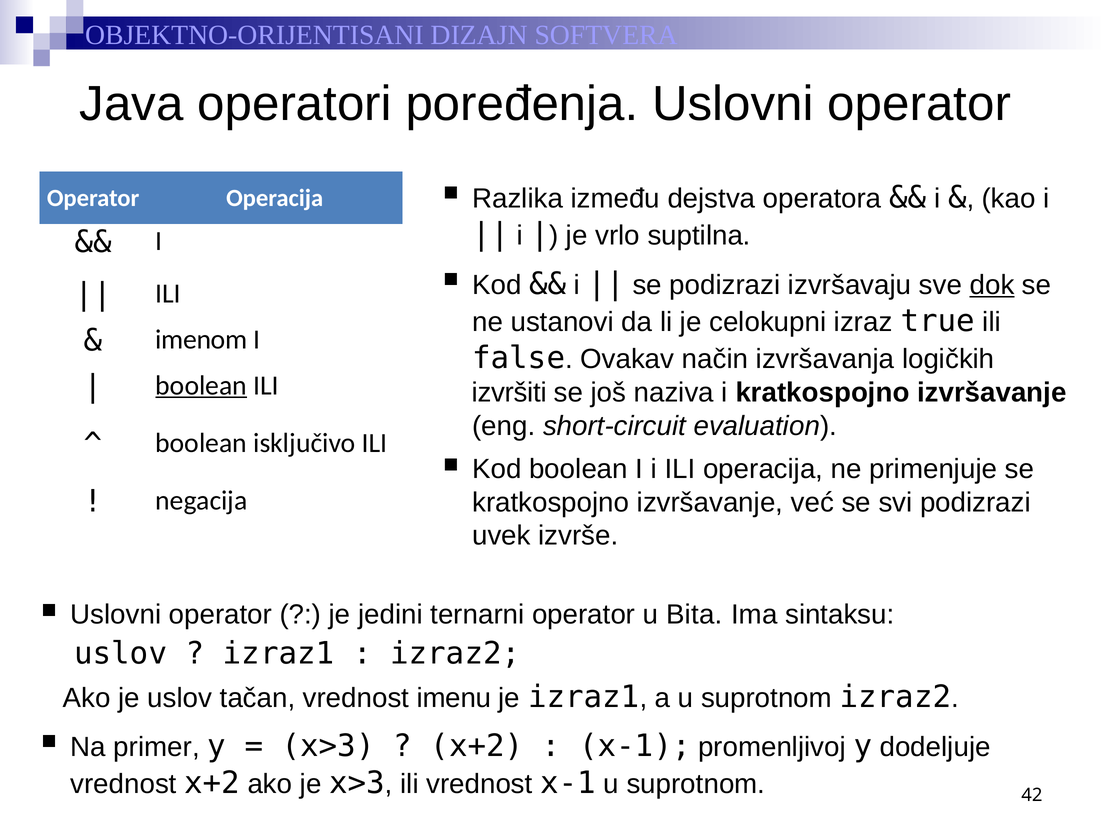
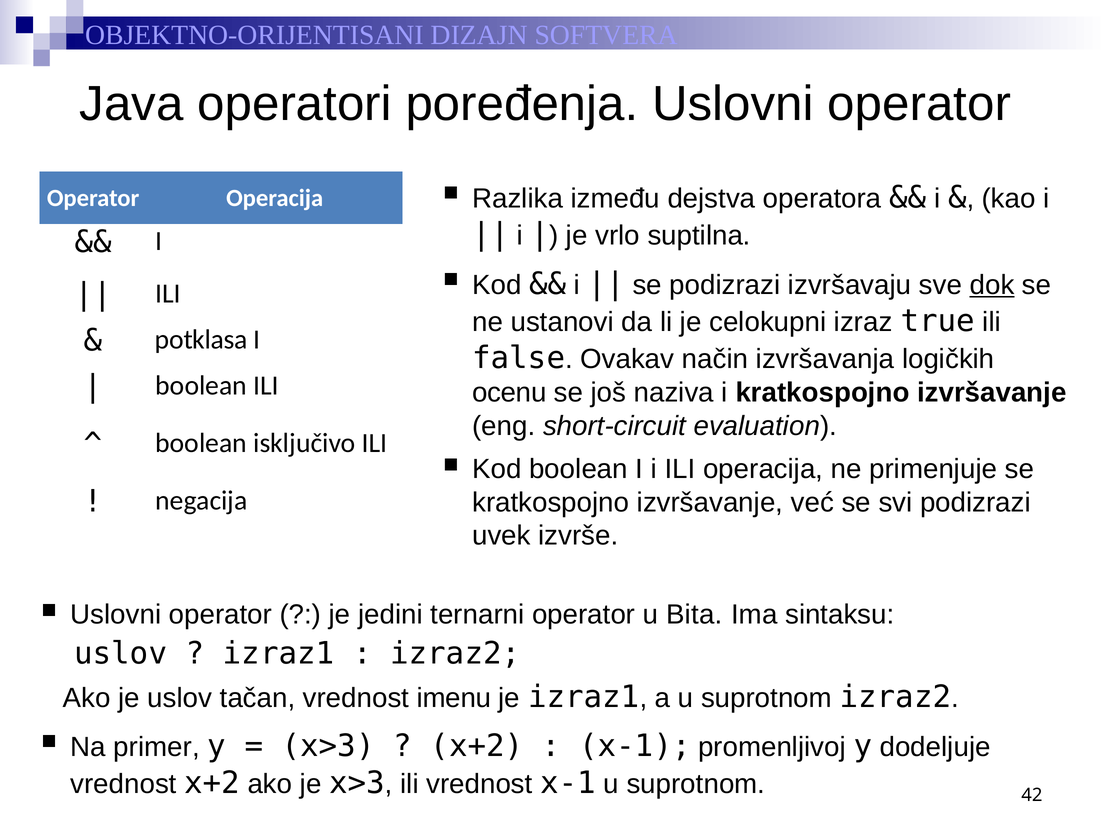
imenom: imenom -> potklasa
boolean at (201, 385) underline: present -> none
izvršiti: izvršiti -> ocenu
